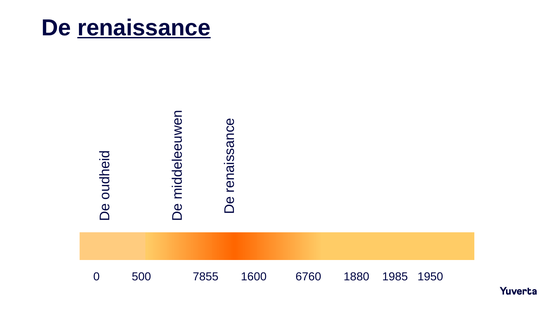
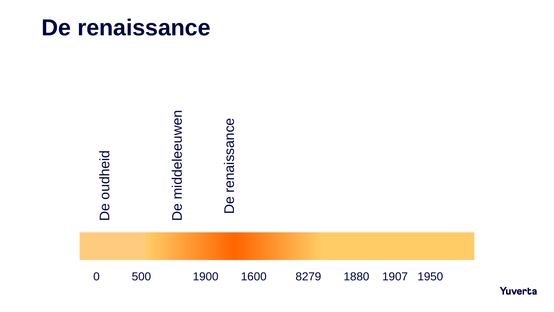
renaissance underline: present -> none
7855: 7855 -> 1900
6760: 6760 -> 8279
1985: 1985 -> 1907
